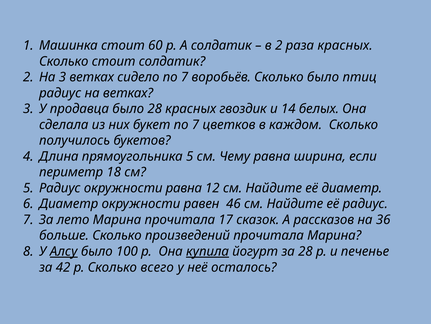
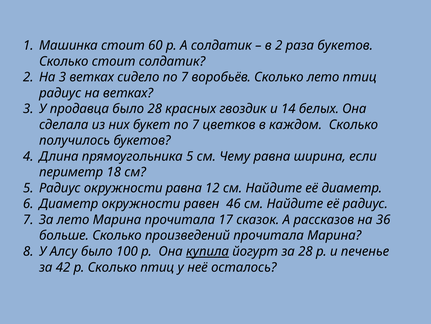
раза красных: красных -> букетов
Сколько было: было -> лето
Алсу underline: present -> none
Сколько всего: всего -> птиц
